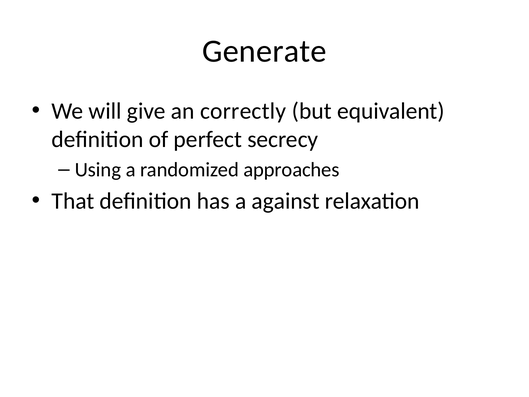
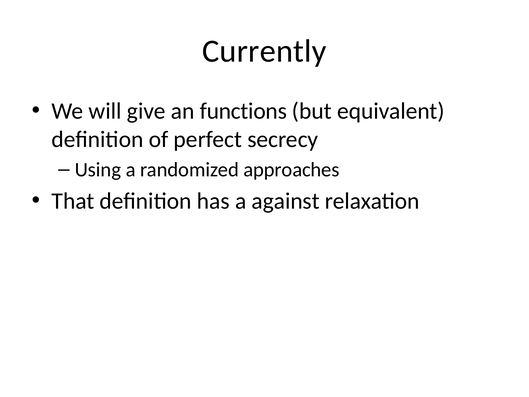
Generate: Generate -> Currently
correctly: correctly -> functions
